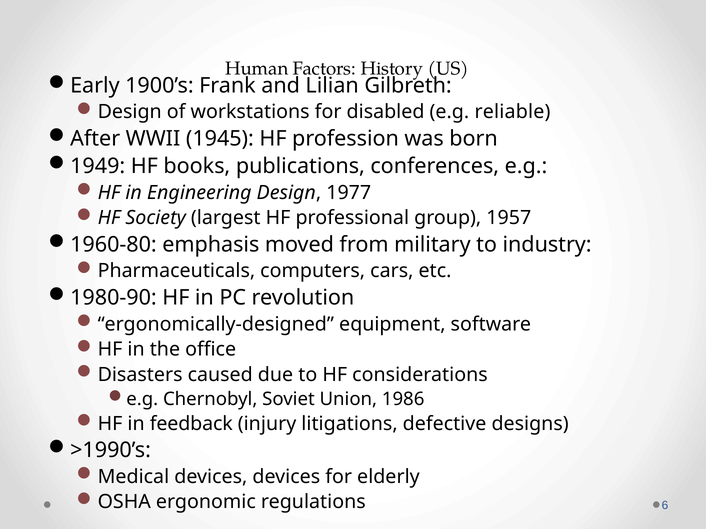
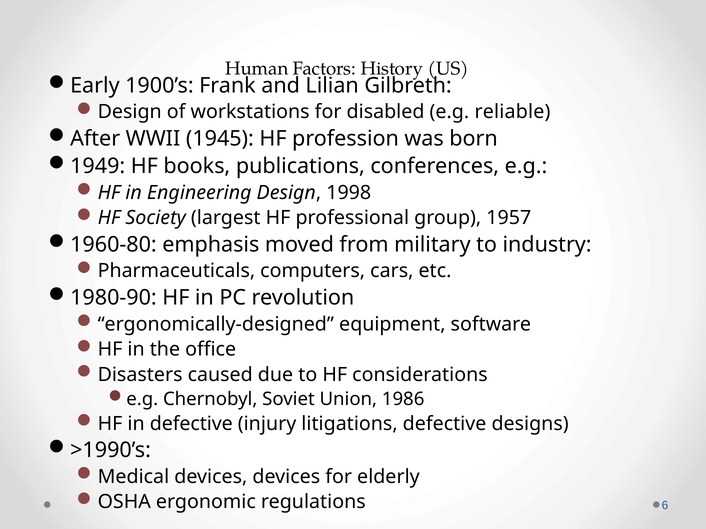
1977: 1977 -> 1998
in feedback: feedback -> defective
